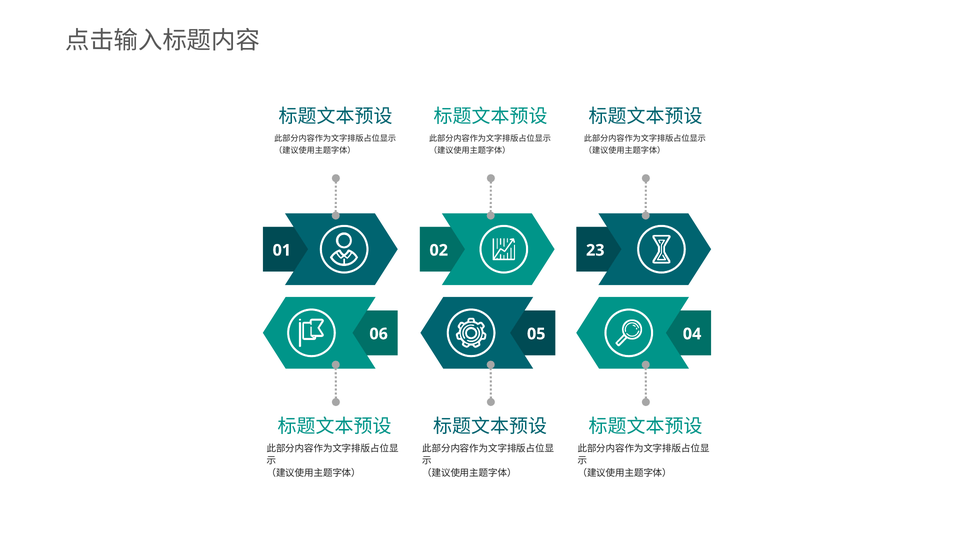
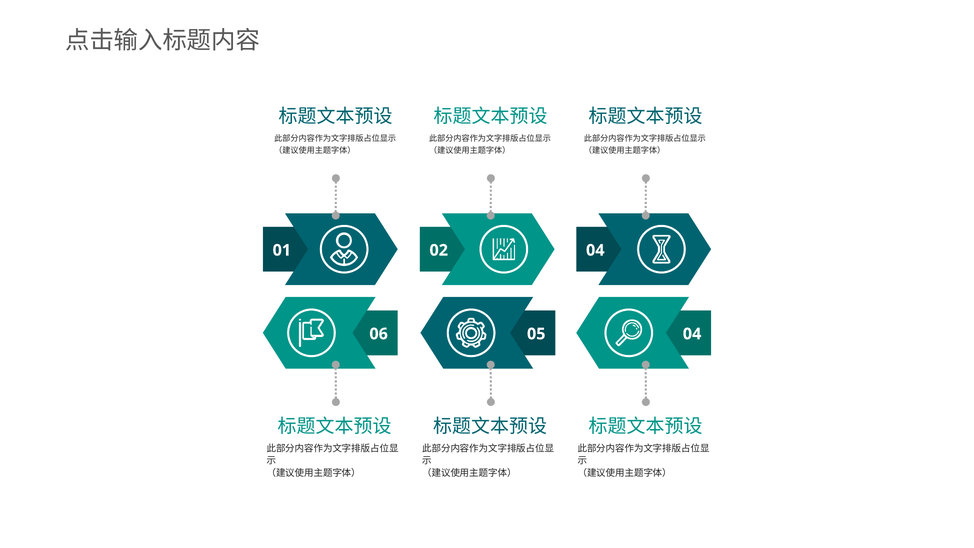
02 23: 23 -> 04
